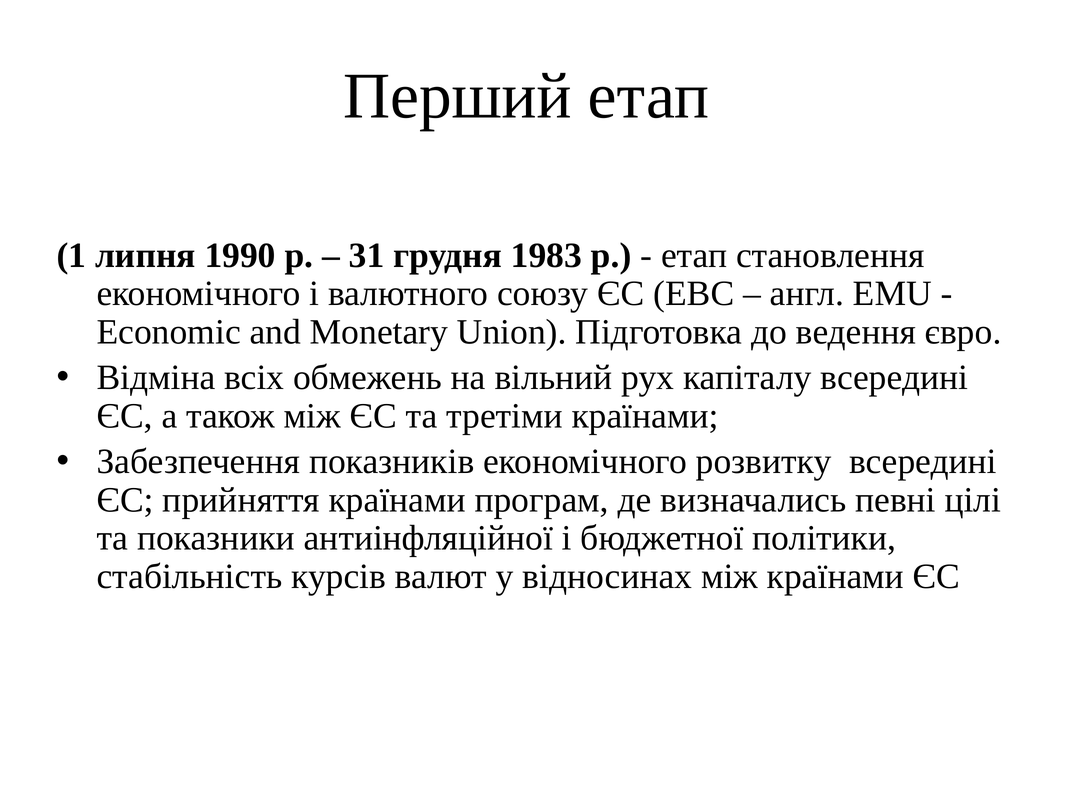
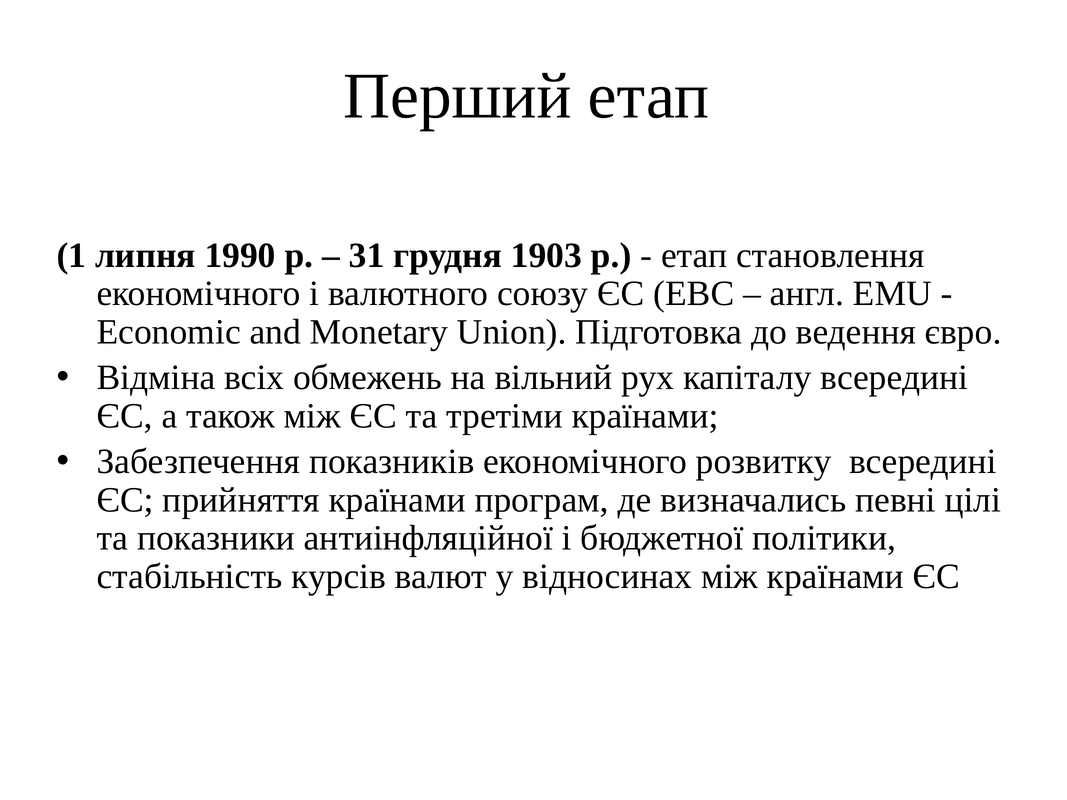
1983: 1983 -> 1903
